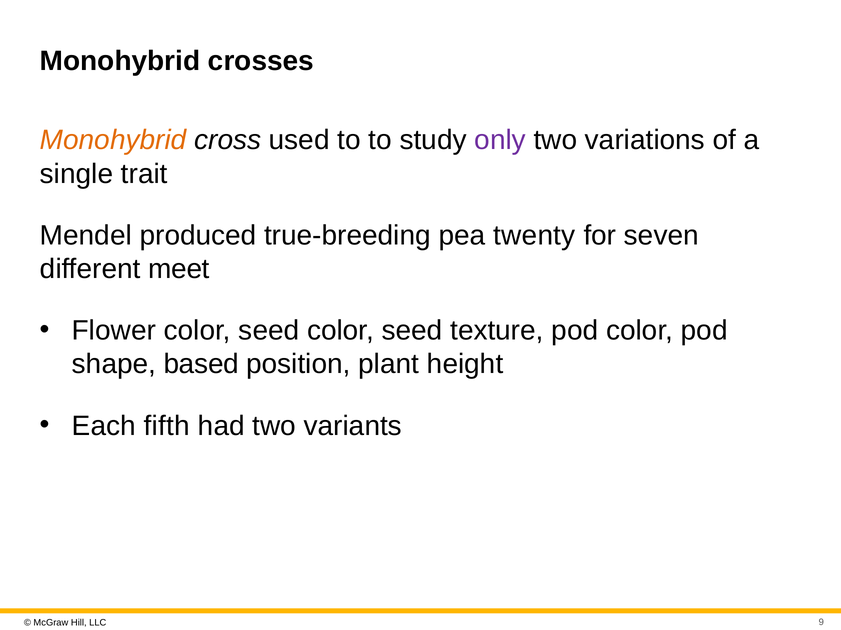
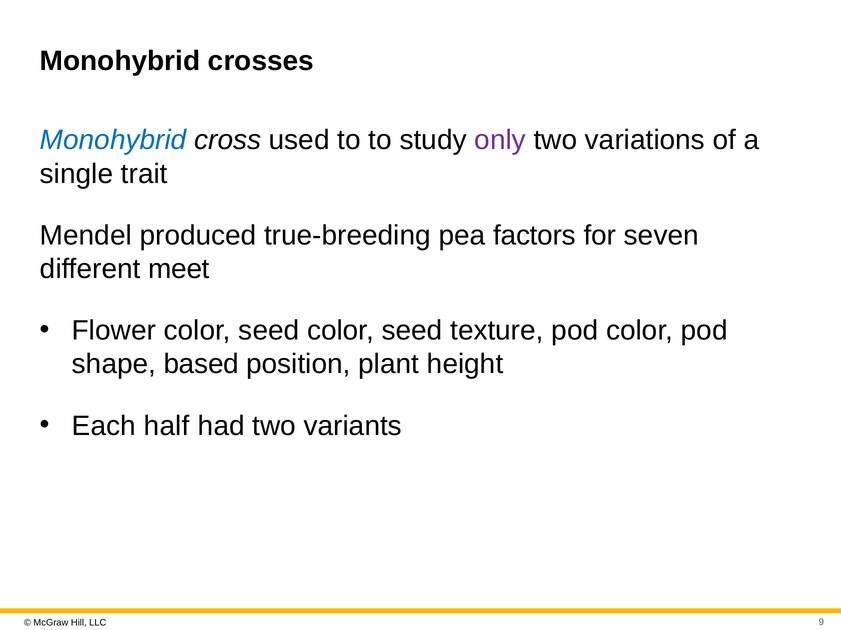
Monohybrid at (113, 140) colour: orange -> blue
twenty: twenty -> factors
fifth: fifth -> half
